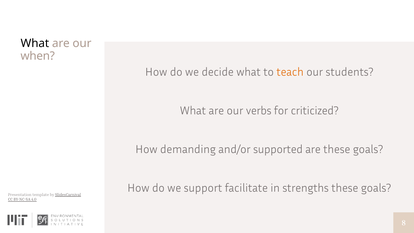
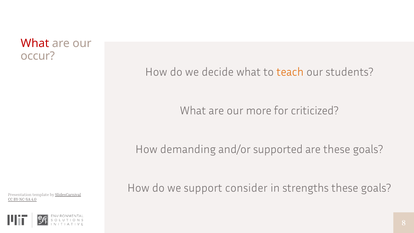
What at (35, 43) colour: black -> red
when: when -> occur
verbs: verbs -> more
facilitate: facilitate -> consider
